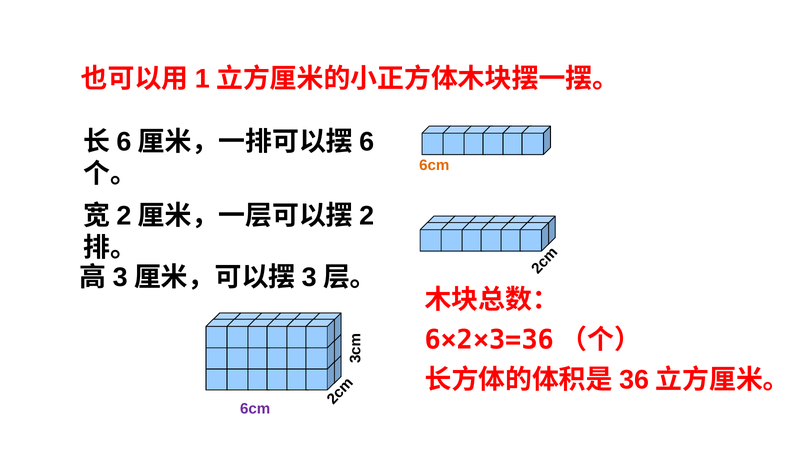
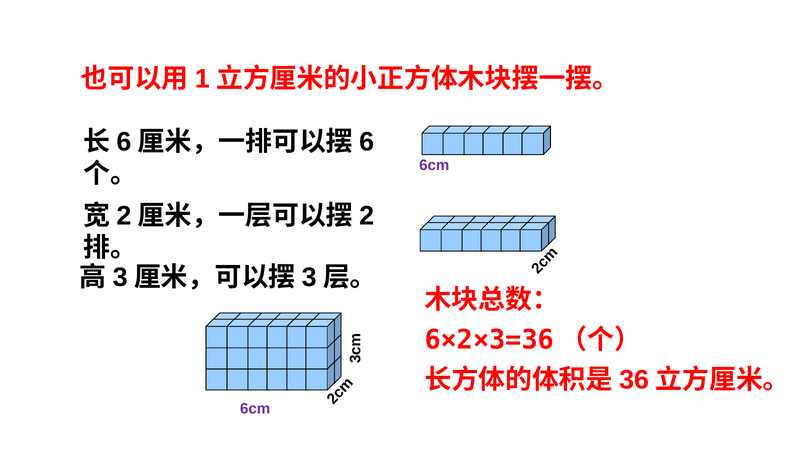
6cm at (434, 165) colour: orange -> purple
